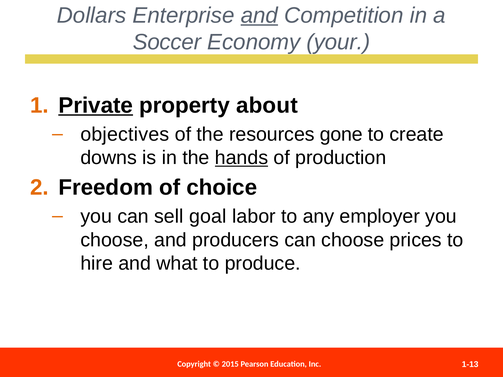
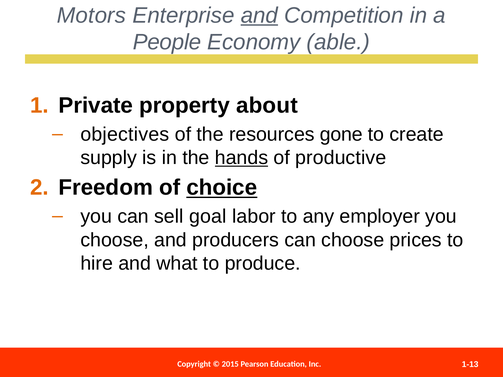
Dollars: Dollars -> Motors
Soccer: Soccer -> People
your: your -> able
Private underline: present -> none
downs: downs -> supply
production: production -> productive
choice underline: none -> present
